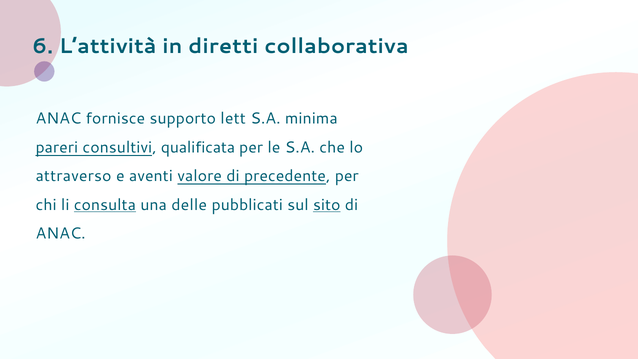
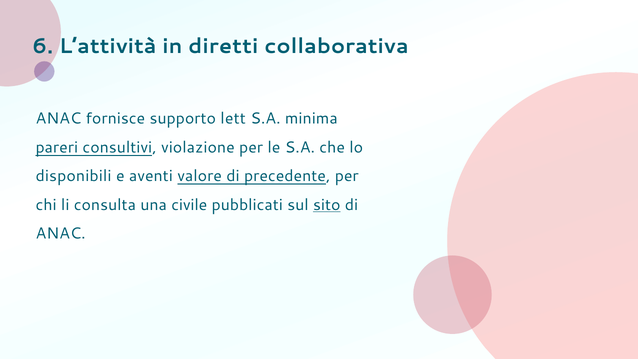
qualificata: qualificata -> violazione
attraverso: attraverso -> disponibili
consulta underline: present -> none
delle: delle -> civile
